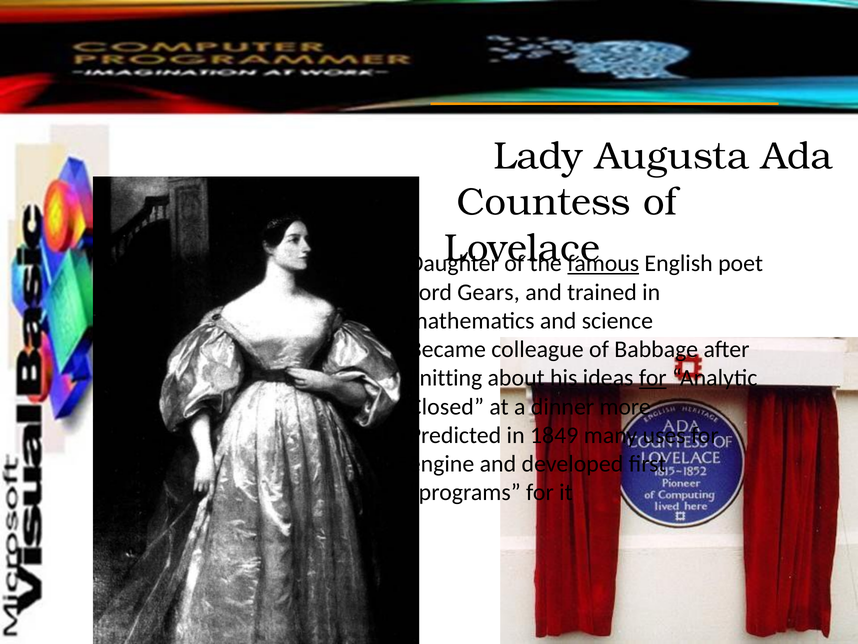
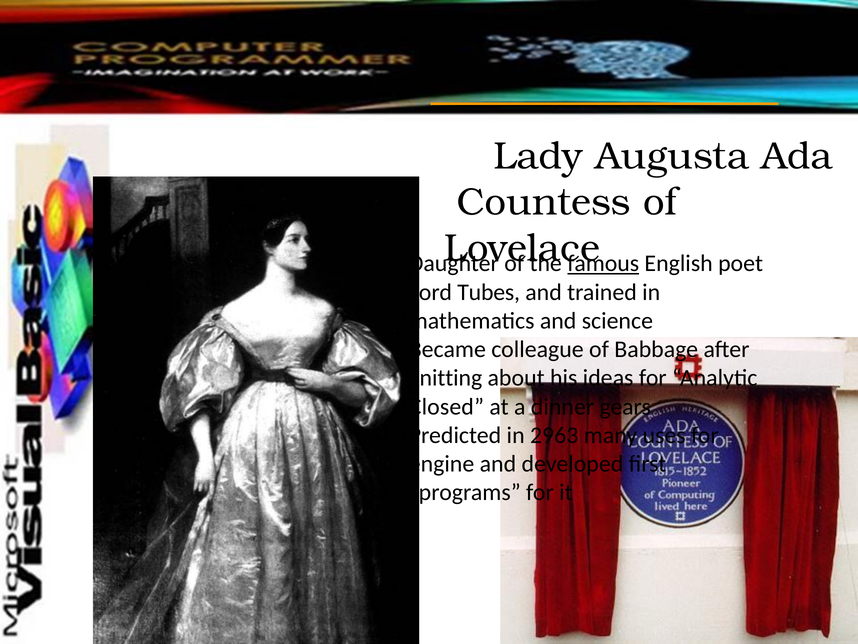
Gears: Gears -> Tubes
for at (653, 378) underline: present -> none
more: more -> gears
1849: 1849 -> 2963
